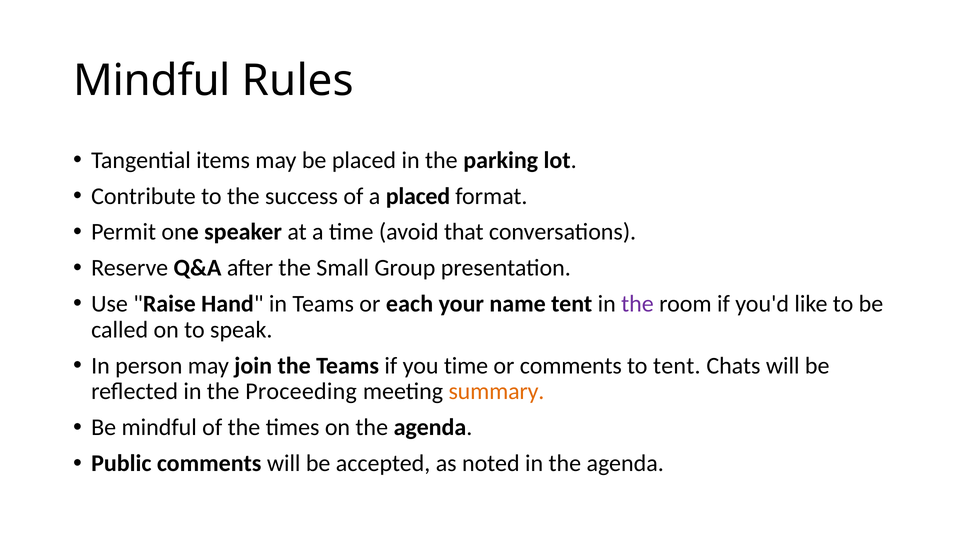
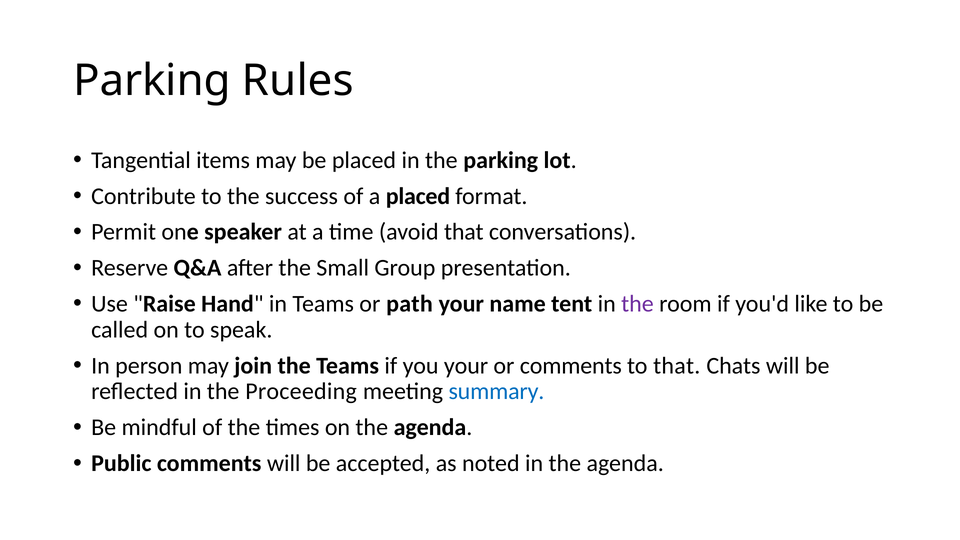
Mindful at (152, 81): Mindful -> Parking
each: each -> path
you time: time -> your
to tent: tent -> that
summary colour: orange -> blue
